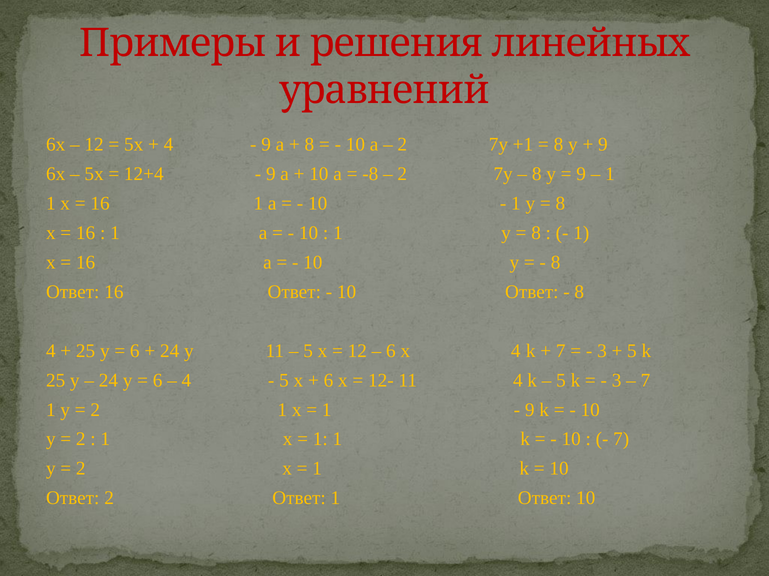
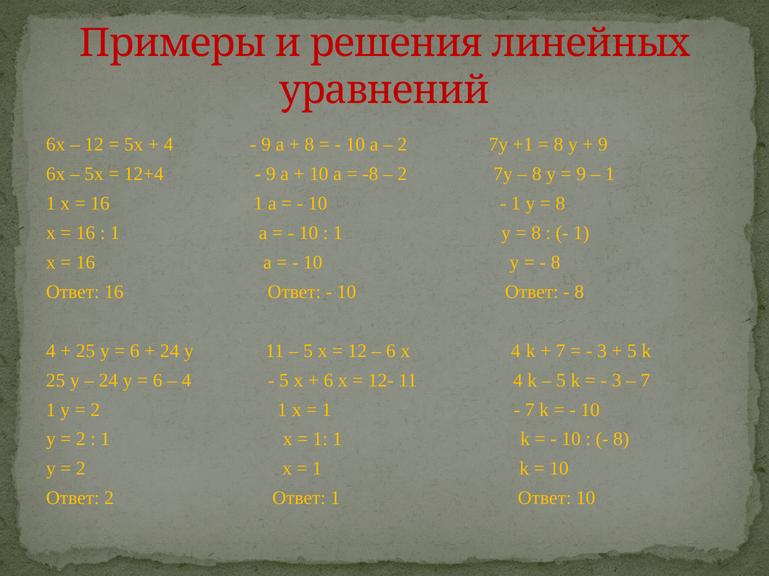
9 at (530, 410): 9 -> 7
7 at (621, 440): 7 -> 8
